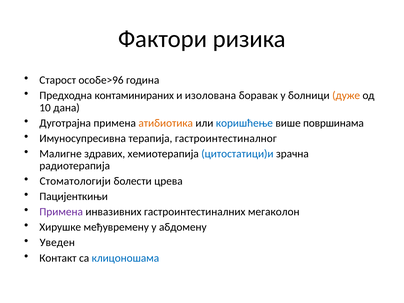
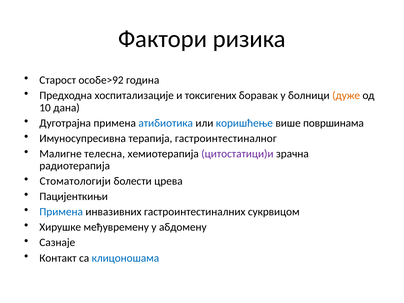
особе>96: особе>96 -> особе>92
контаминираних: контаминираних -> хоспитализације
изолована: изолована -> токсигених
атибиотика colour: orange -> blue
здравих: здравих -> телесна
цитостатици)и colour: blue -> purple
Примена at (61, 212) colour: purple -> blue
мегаколон: мегаколон -> сукрвицом
Уведен: Уведен -> Сазнаје
